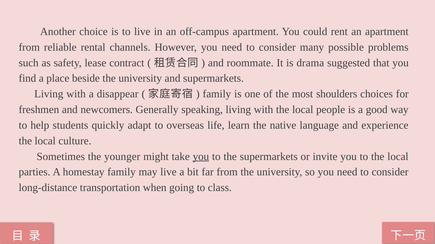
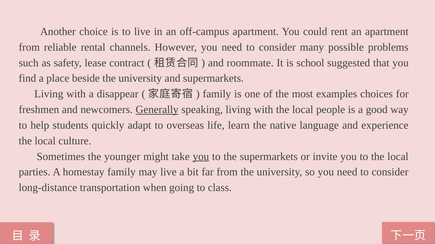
drama: drama -> school
shoulders: shoulders -> examples
Generally underline: none -> present
